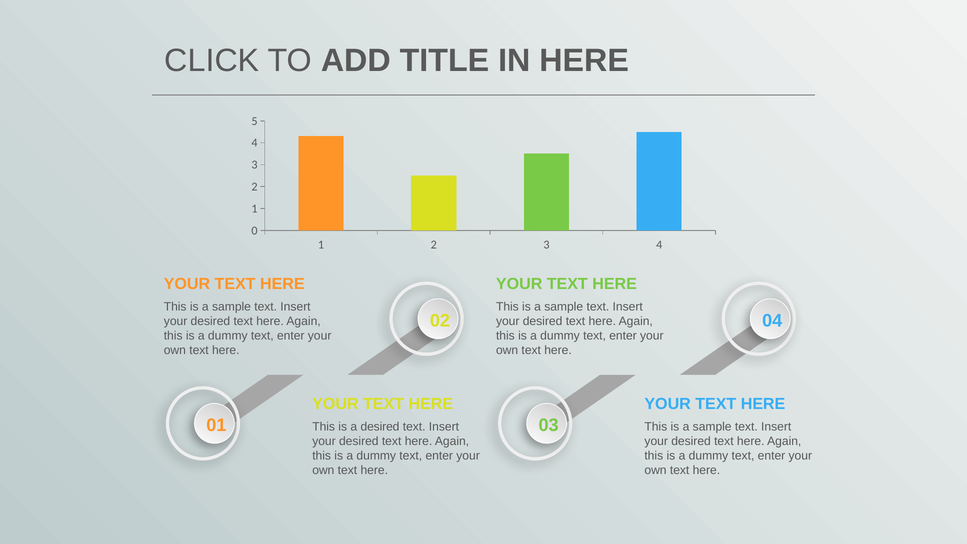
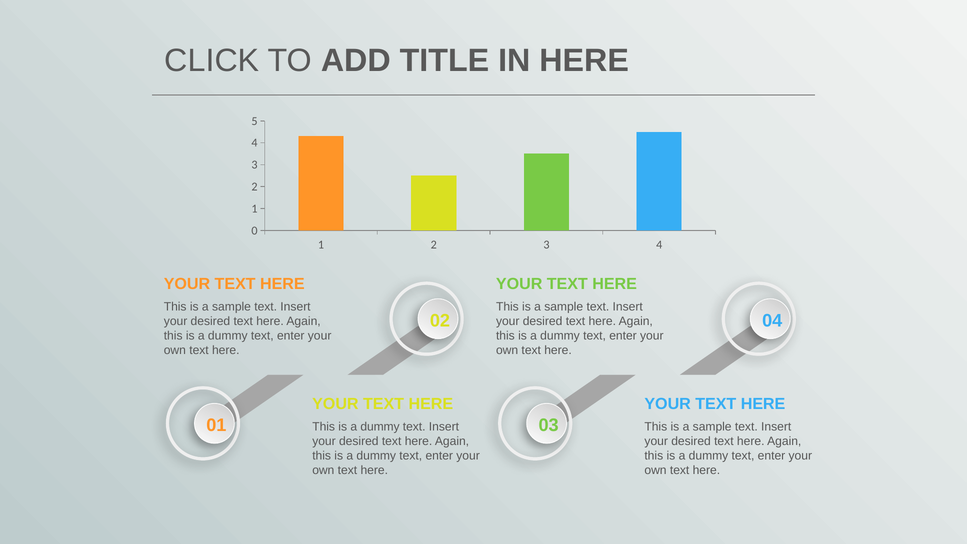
desired at (380, 427): desired -> dummy
